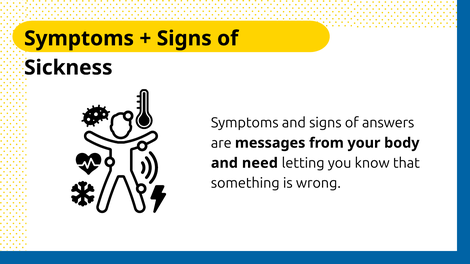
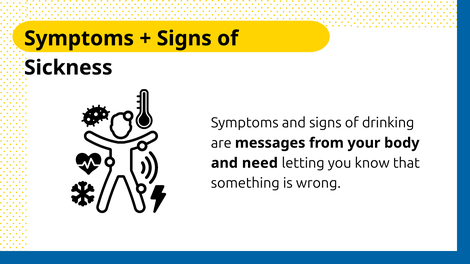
answers: answers -> drinking
